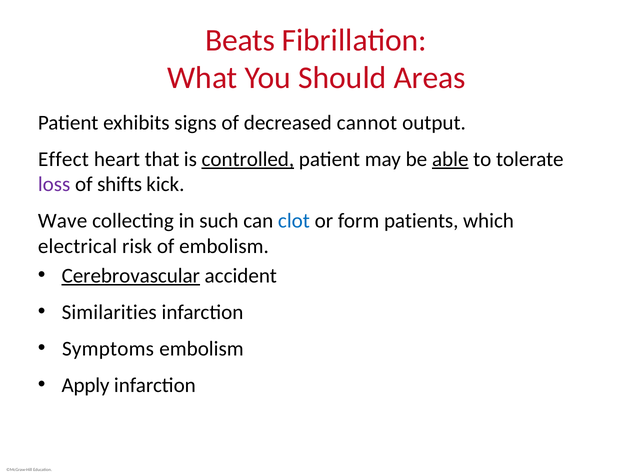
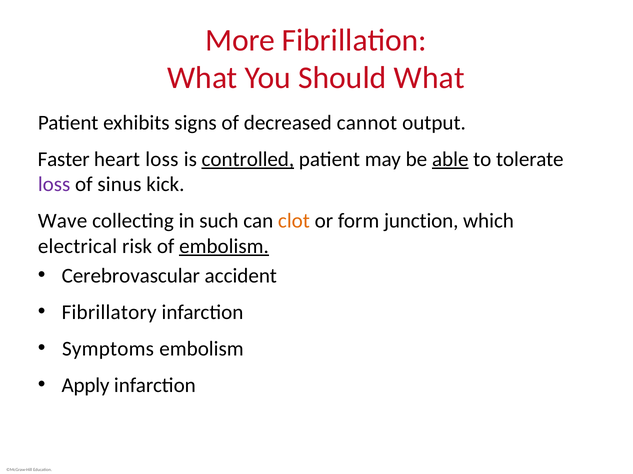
Beats: Beats -> More
Should Areas: Areas -> What
Effect: Effect -> Faster
heart that: that -> loss
shifts: shifts -> sinus
clot colour: blue -> orange
patients: patients -> junction
embolism at (224, 247) underline: none -> present
Cerebrovascular underline: present -> none
Similarities: Similarities -> Fibrillatory
